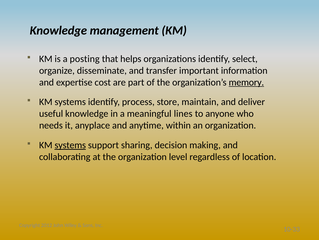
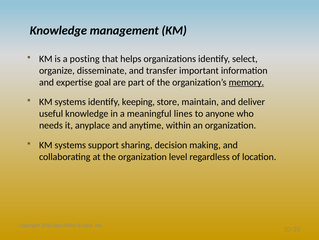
cost: cost -> goal
process: process -> keeping
systems at (70, 145) underline: present -> none
